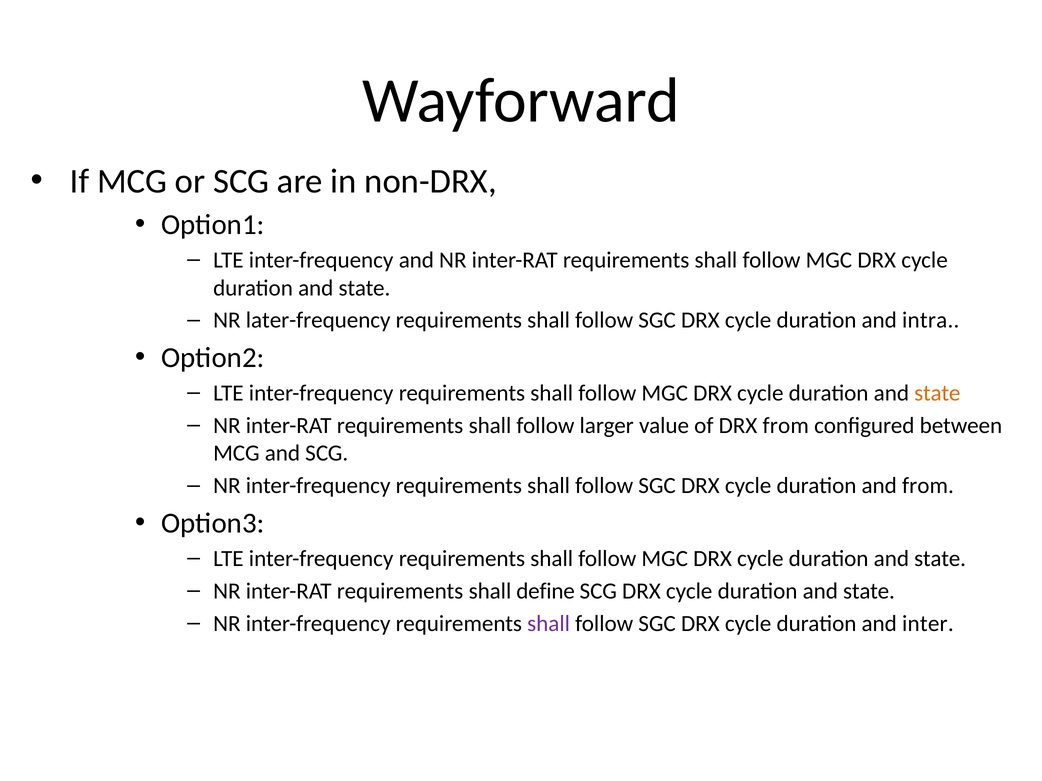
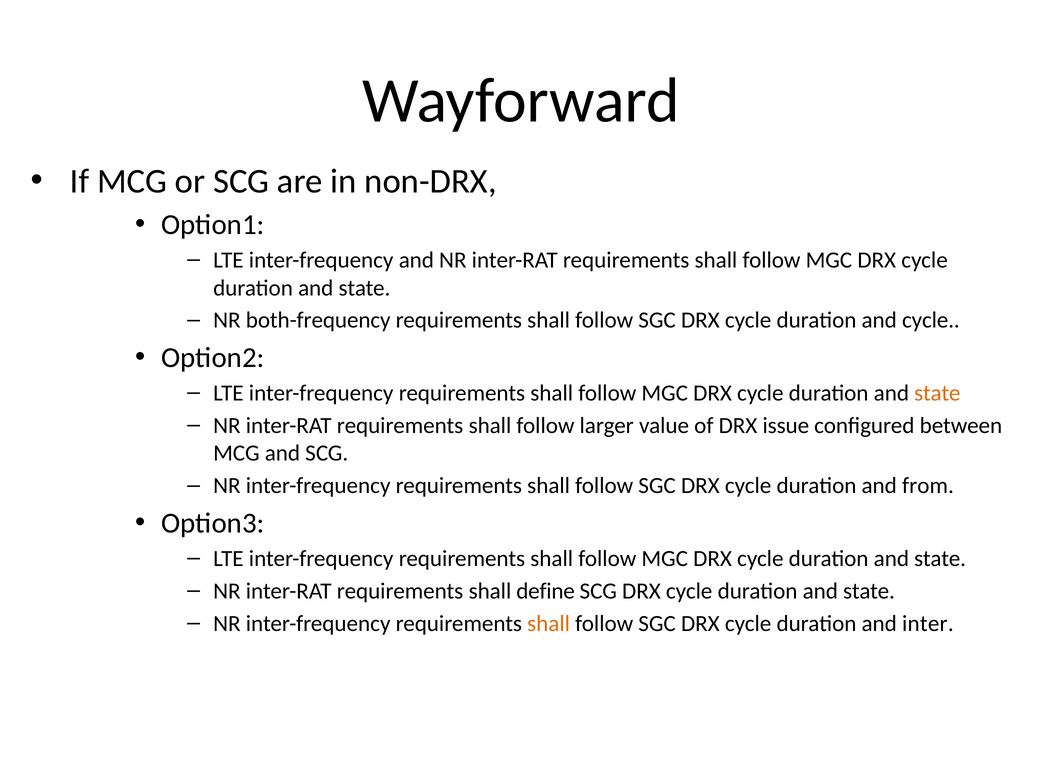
later-frequency: later-frequency -> both-frequency
and intra: intra -> cycle
DRX from: from -> issue
shall at (549, 624) colour: purple -> orange
